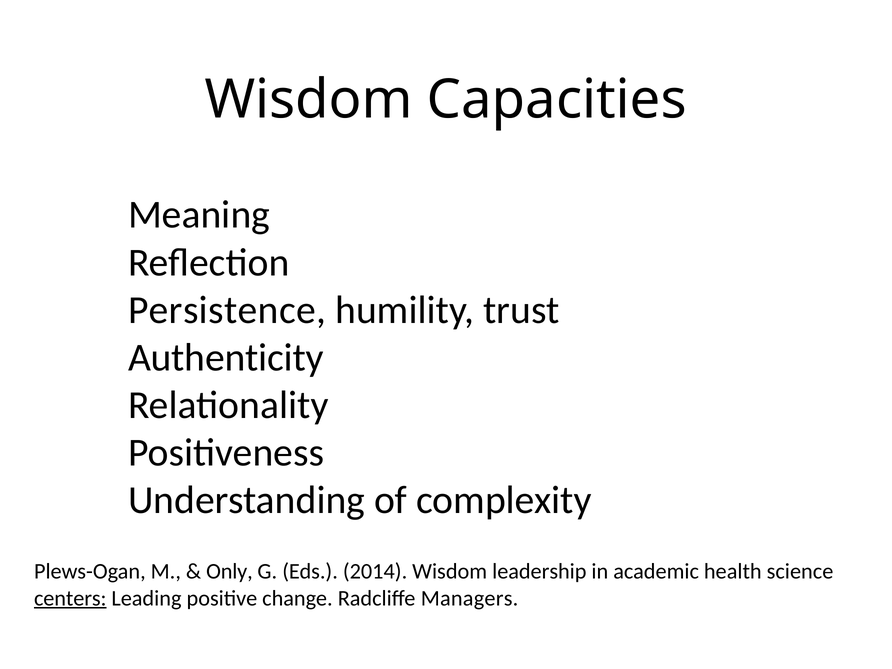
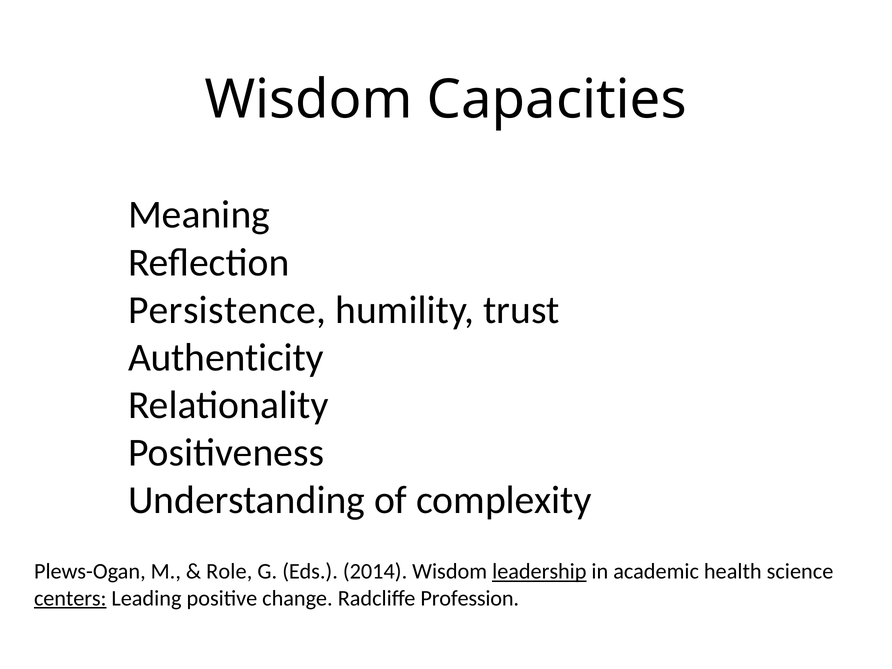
Only: Only -> Role
leadership underline: none -> present
Managers: Managers -> Profession
